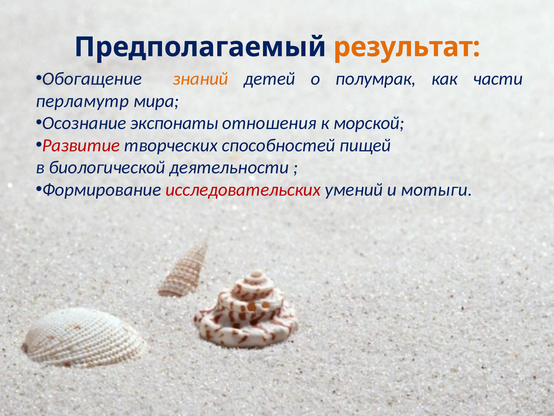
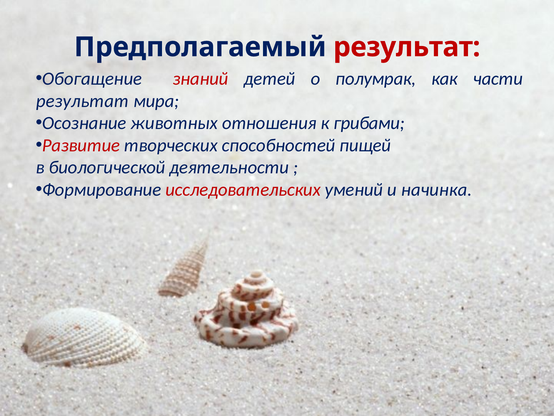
результат at (407, 47) colour: orange -> red
знаний colour: orange -> red
перламутр at (82, 101): перламутр -> результат
экспонаты: экспонаты -> животных
морской: морской -> грибами
мотыги: мотыги -> начинка
